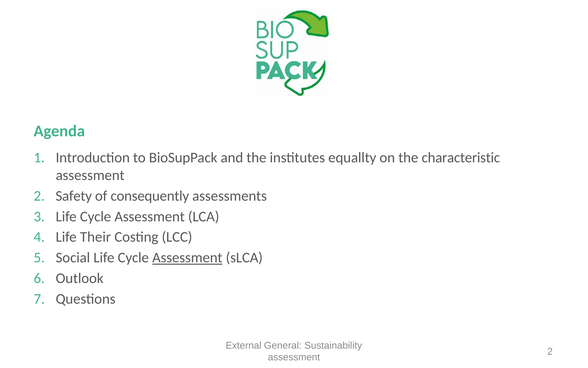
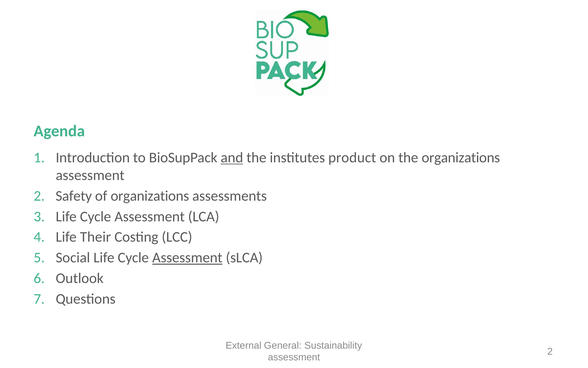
and underline: none -> present
equallty: equallty -> product
the characteristic: characteristic -> organizations
of consequently: consequently -> organizations
